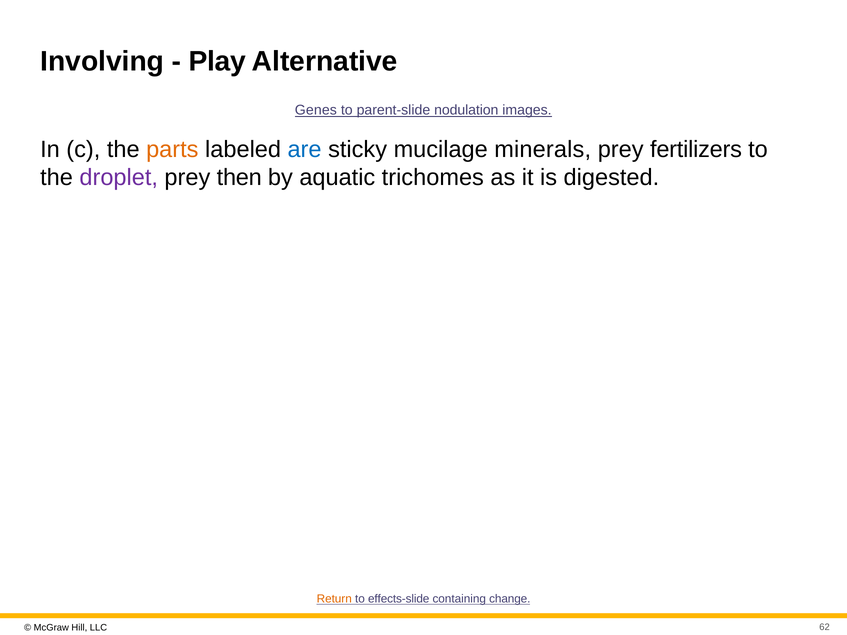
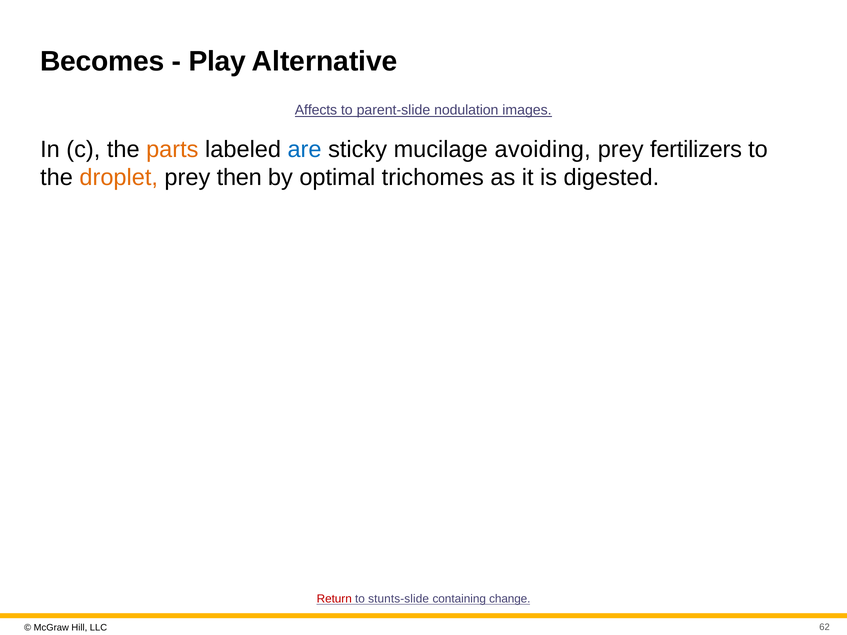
Involving: Involving -> Becomes
Genes: Genes -> Affects
minerals: minerals -> avoiding
droplet colour: purple -> orange
aquatic: aquatic -> optimal
Return colour: orange -> red
effects-slide: effects-slide -> stunts-slide
